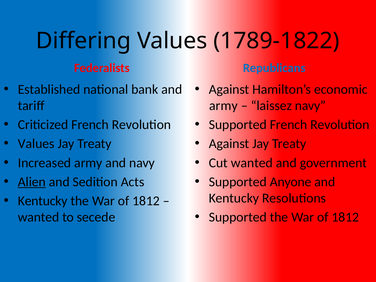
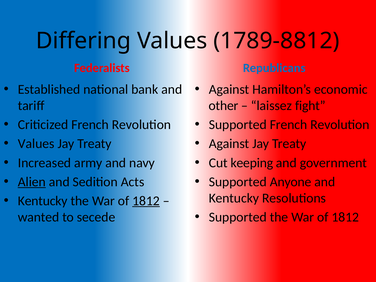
1789-1822: 1789-1822 -> 1789-8812
army at (223, 106): army -> other
laissez navy: navy -> fight
Cut wanted: wanted -> keeping
1812 at (146, 201) underline: none -> present
